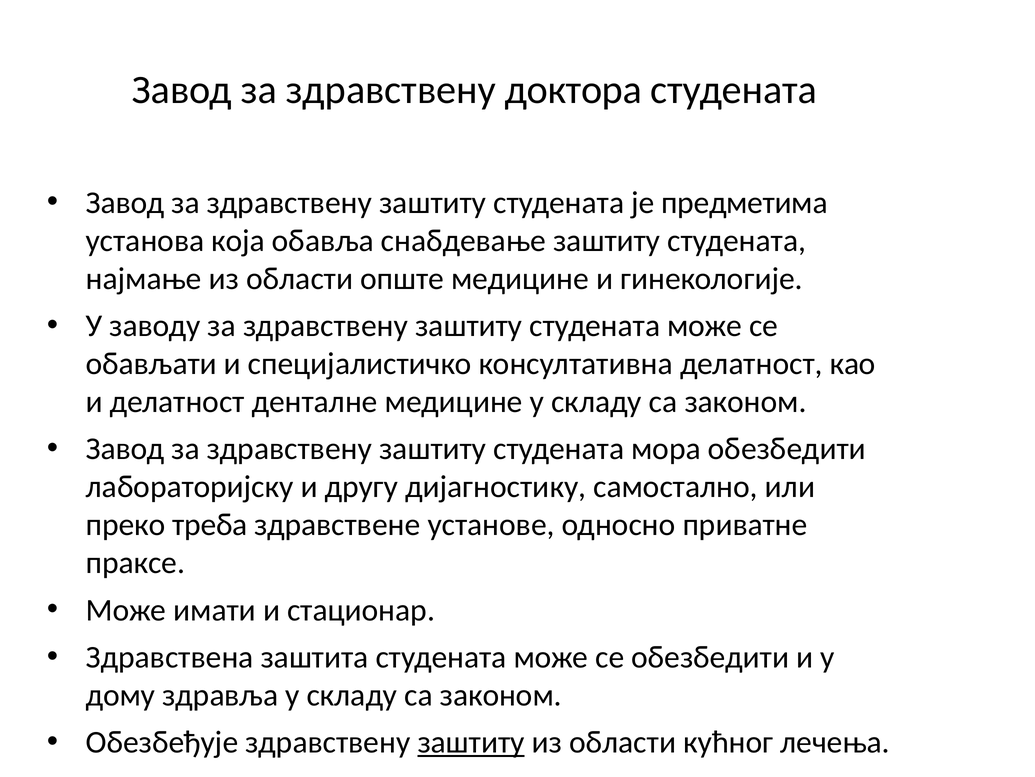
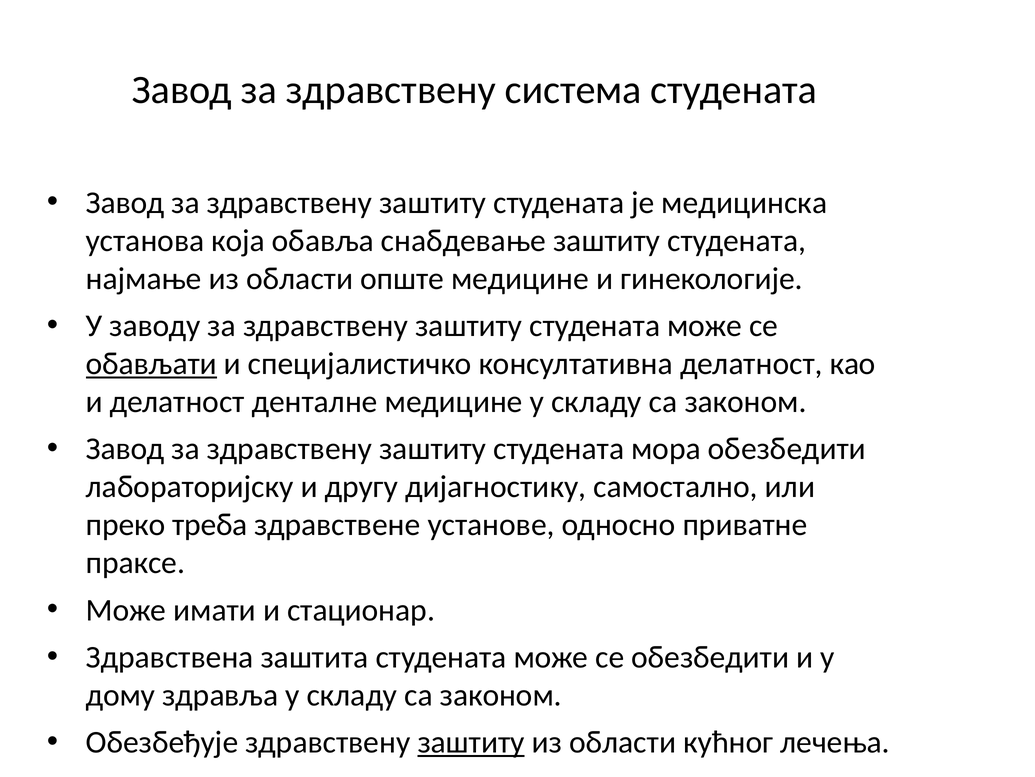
доктора: доктора -> система
предметима: предметима -> медицинска
обављати underline: none -> present
